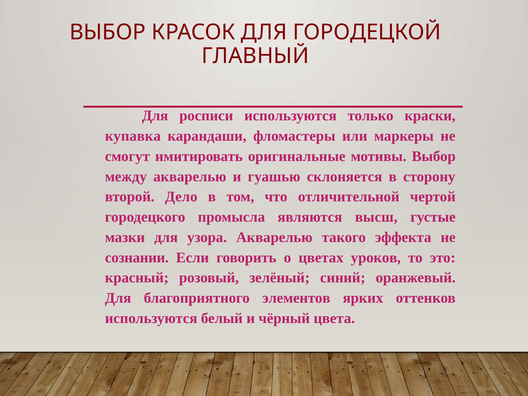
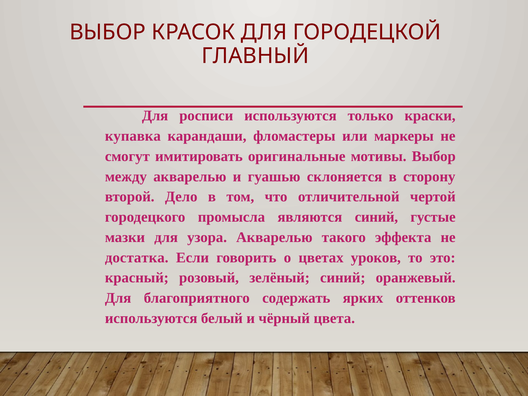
являются высш: высш -> синий
сознании: сознании -> достатка
элементов: элементов -> содержать
